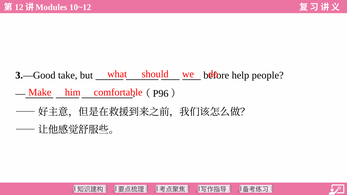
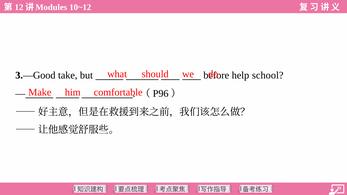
people: people -> school
